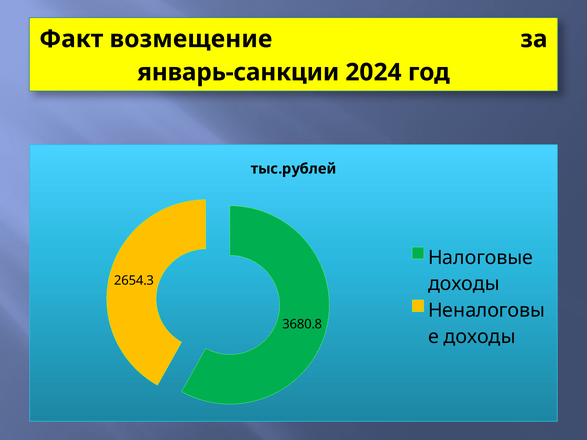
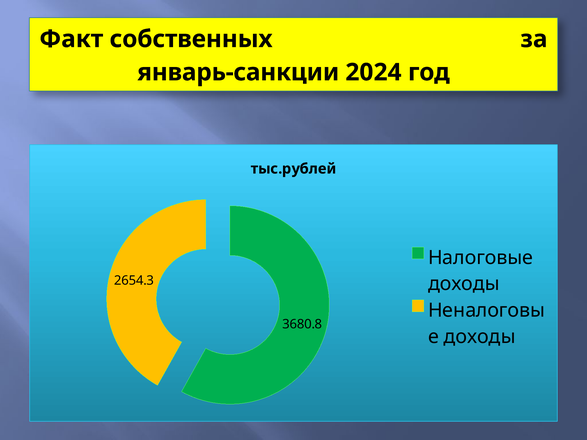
возмещение: возмещение -> собственных
